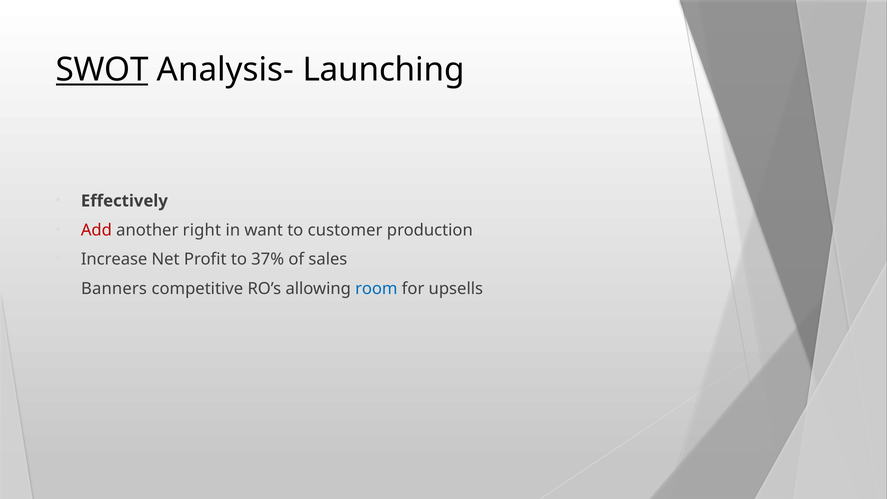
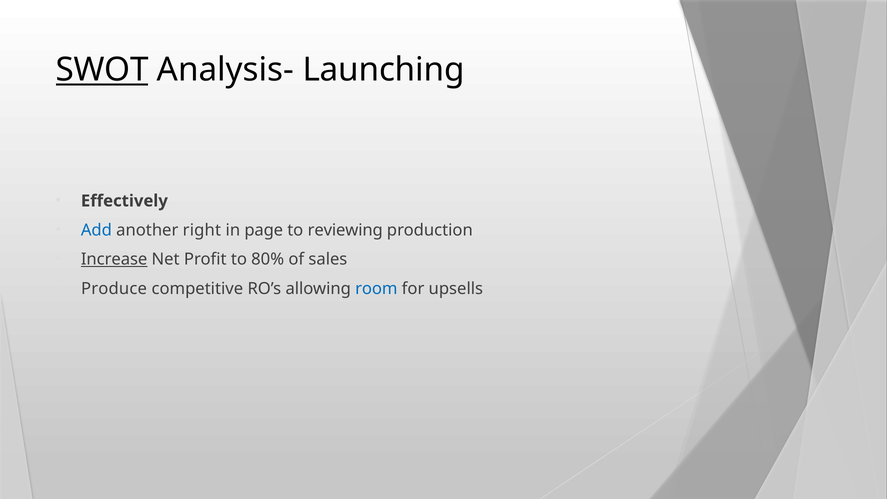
Add colour: red -> blue
want: want -> page
customer: customer -> reviewing
Increase underline: none -> present
37%: 37% -> 80%
Banners: Banners -> Produce
